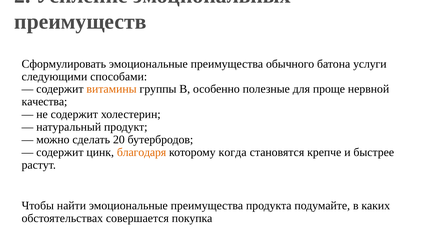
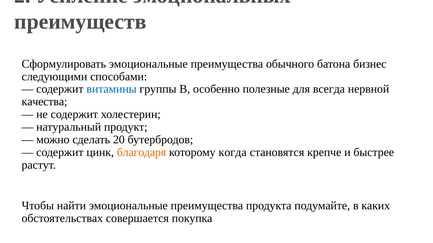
услуги: услуги -> бизнес
витамины colour: orange -> blue
проще: проще -> всегда
